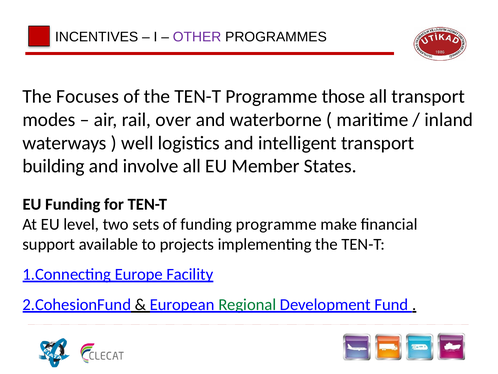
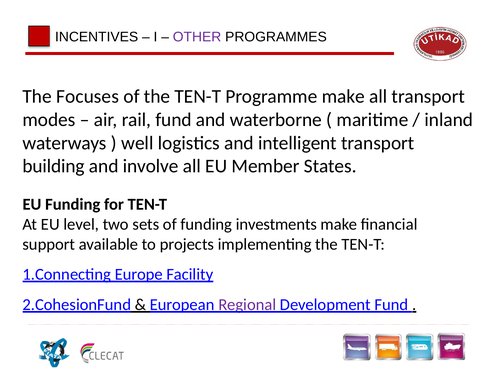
Programme those: those -> make
rail over: over -> fund
funding programme: programme -> investments
Regional colour: green -> purple
